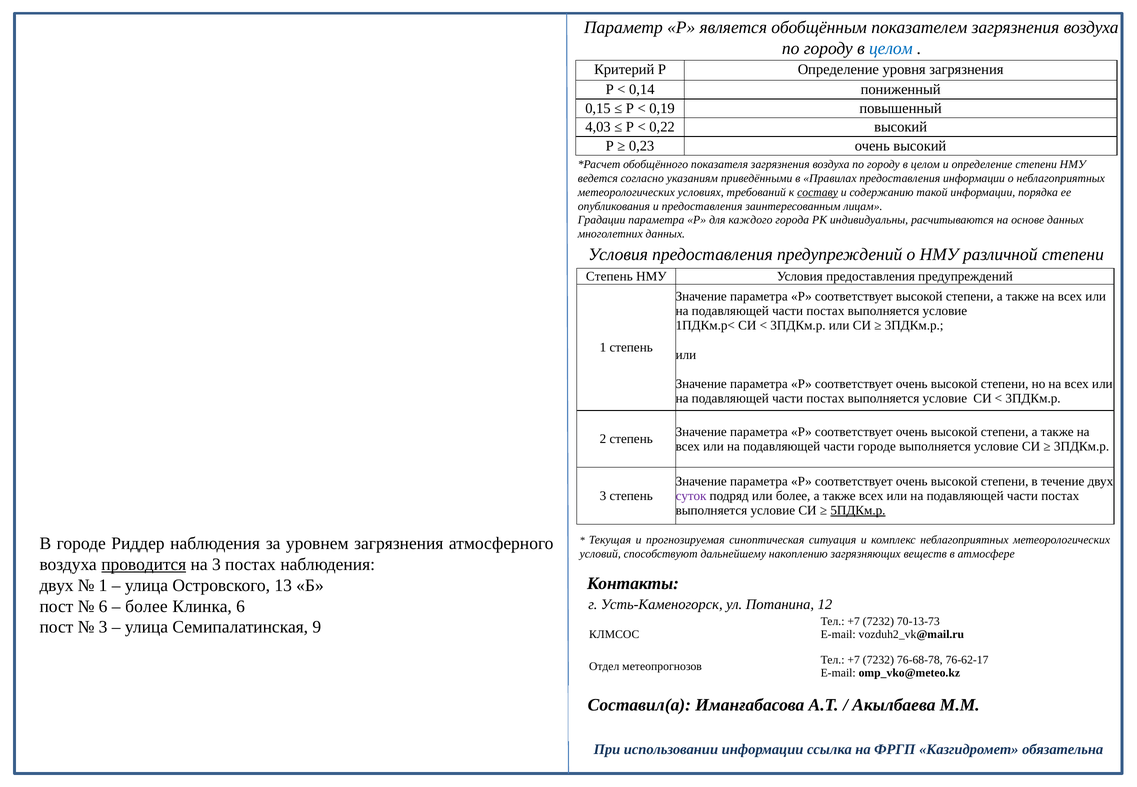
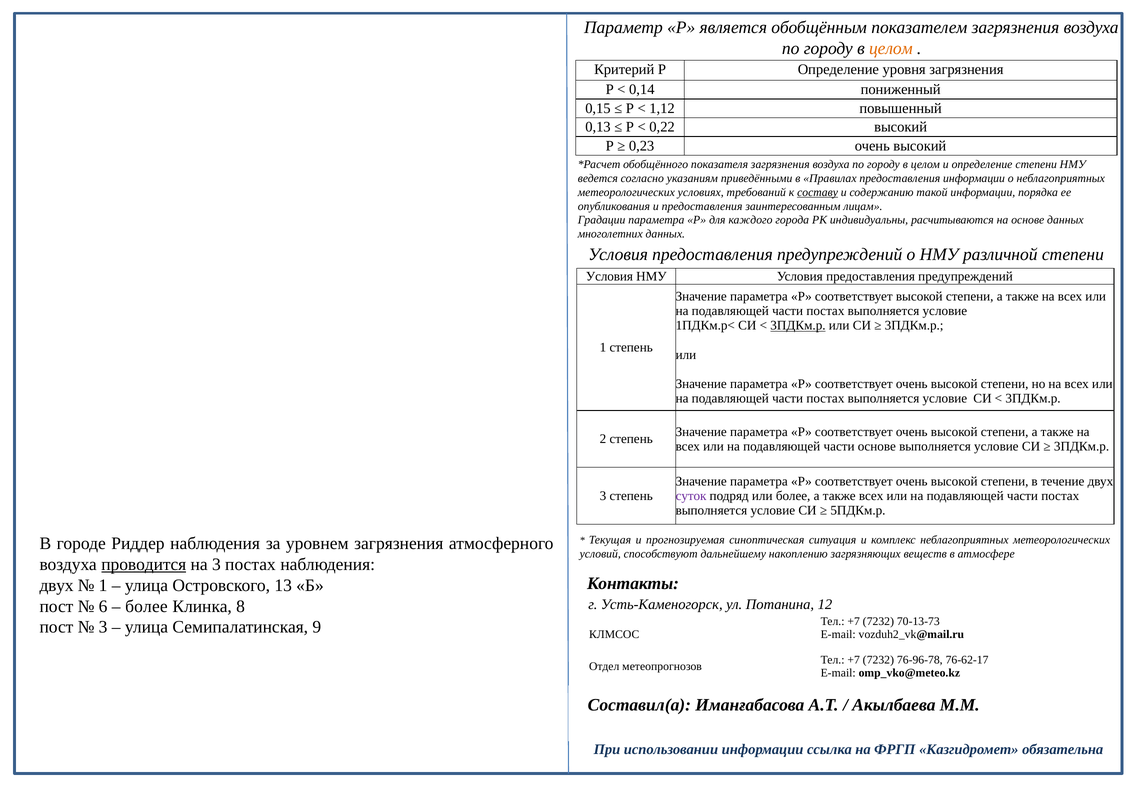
целом at (891, 48) colour: blue -> orange
0,19: 0,19 -> 1,12
4,03: 4,03 -> 0,13
Степень at (609, 276): Степень -> Условия
3ПДКм.р at (798, 326) underline: none -> present
части городе: городе -> основе
5ПДКм.р underline: present -> none
Клинка 6: 6 -> 8
76-68-78: 76-68-78 -> 76-96-78
